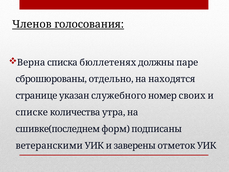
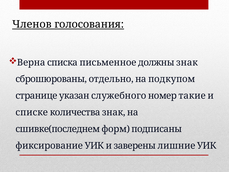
бюллетенях: бюллетенях -> письменное
должны паре: паре -> знак
находятся: находятся -> подкупом
своих: своих -> такие
количества утра: утра -> знак
ветеранскими: ветеранскими -> фиксирование
отметок: отметок -> лишние
